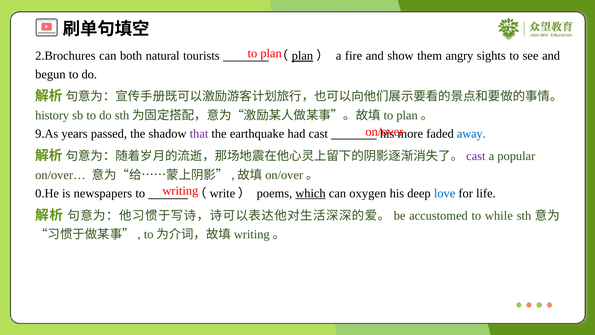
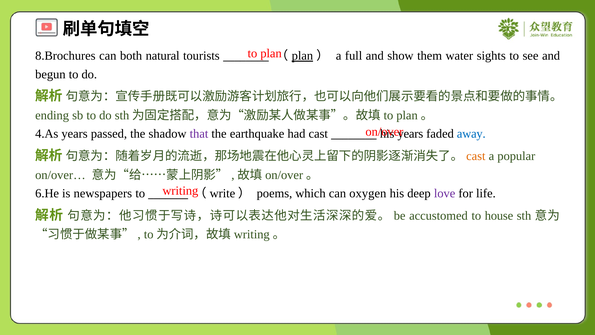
2.Brochures: 2.Brochures -> 8.Brochures
fire: fire -> full
angry: angry -> water
history: history -> ending
9.As: 9.As -> 4.As
more at (410, 134): more -> years
cast at (476, 156) colour: purple -> orange
0.He: 0.He -> 6.He
which underline: present -> none
love colour: blue -> purple
while: while -> house
